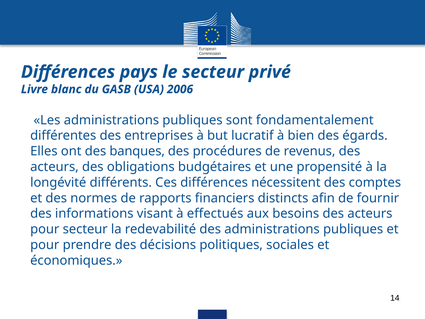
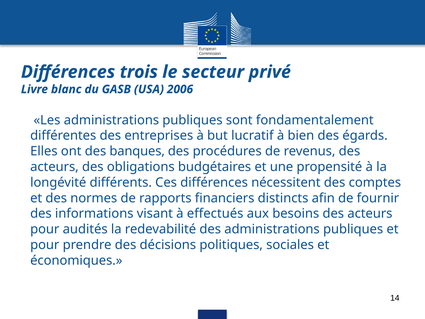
pays: pays -> trois
pour secteur: secteur -> audités
